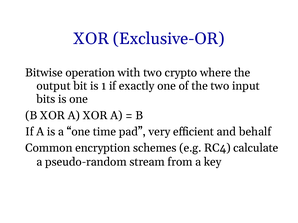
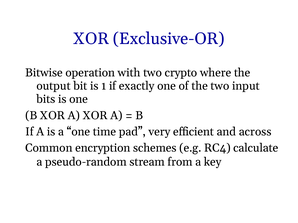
behalf: behalf -> across
